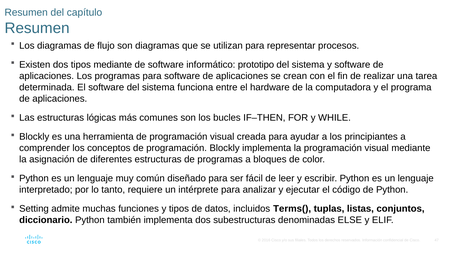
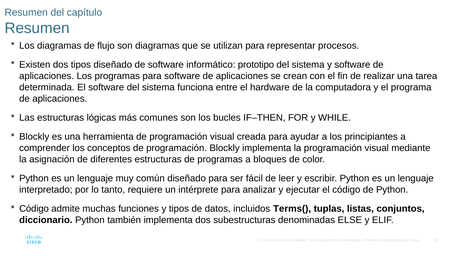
tipos mediante: mediante -> diseñado
Setting at (34, 209): Setting -> Código
